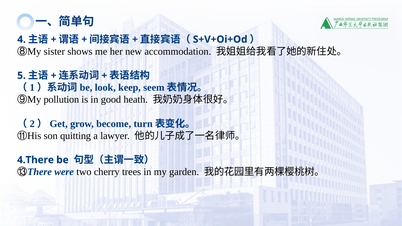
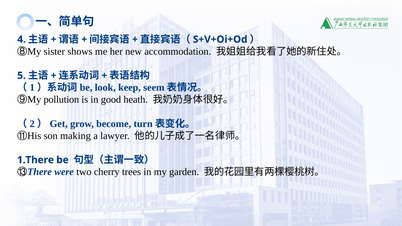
quitting: quitting -> making
4.There: 4.There -> 1.There
